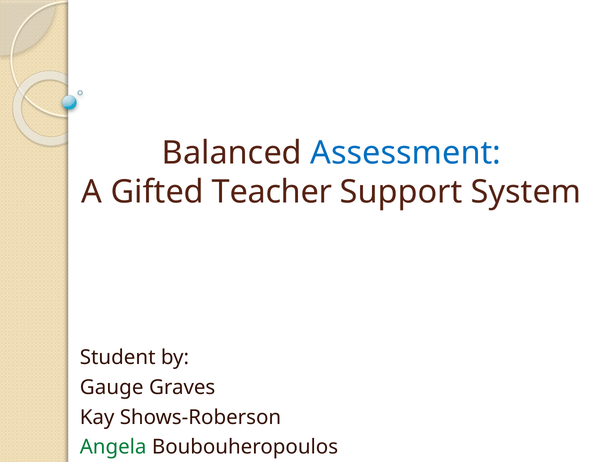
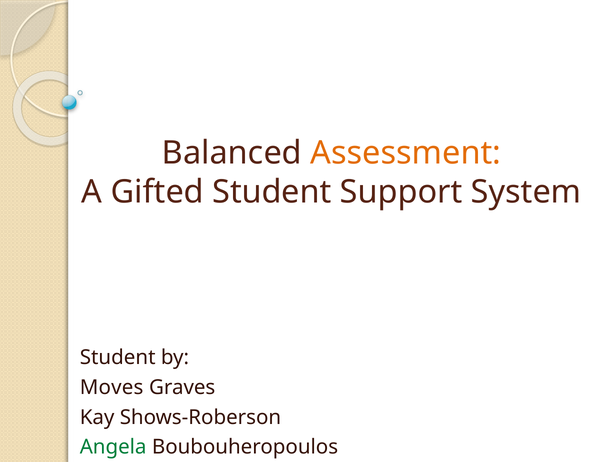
Assessment colour: blue -> orange
Gifted Teacher: Teacher -> Student
Gauge: Gauge -> Moves
